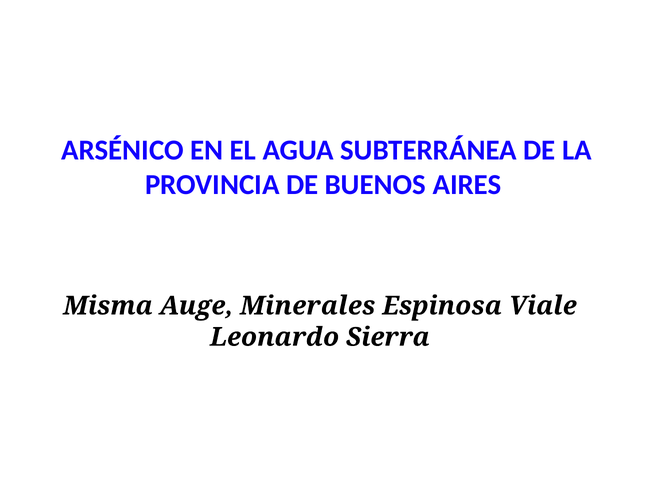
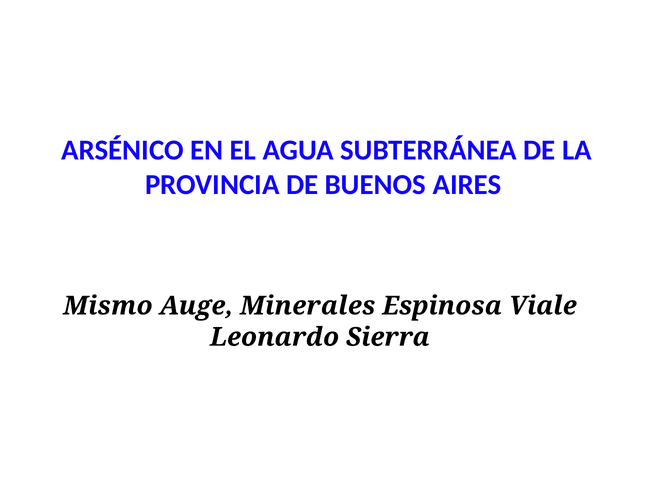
Misma: Misma -> Mismo
